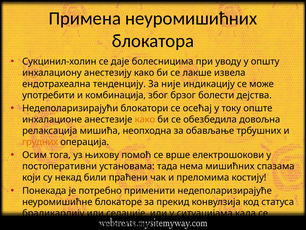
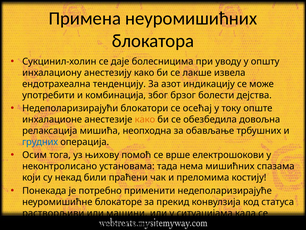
није: није -> азот
грудних colour: orange -> blue
постоперативни: постоперативни -> неконтролисано
брадикардију: брадикардију -> растворљиви
седације: седације -> машини
